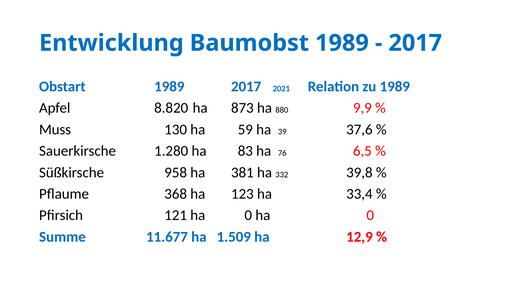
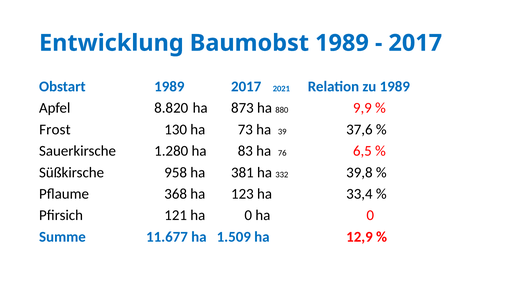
Muss: Muss -> Frost
59: 59 -> 73
